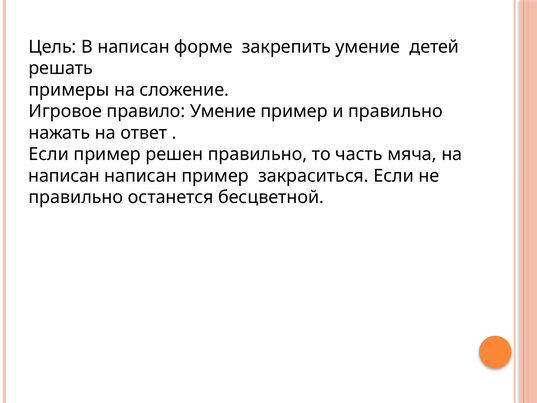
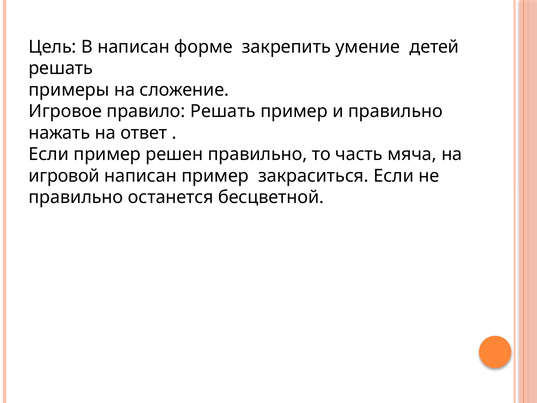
правило Умение: Умение -> Решать
написан at (64, 176): написан -> игровой
